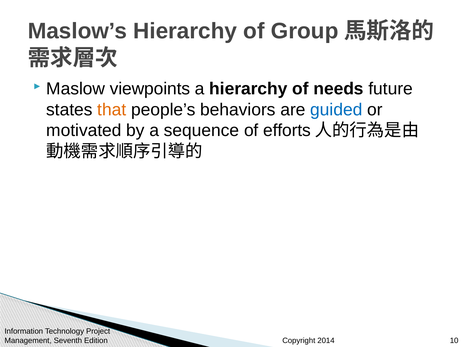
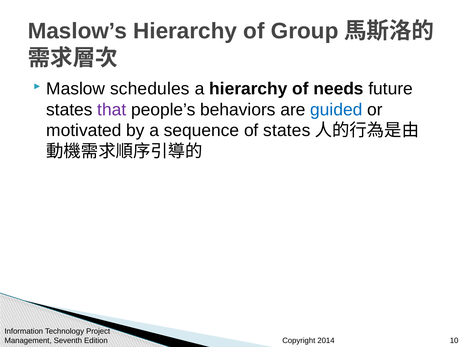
viewpoints: viewpoints -> schedules
that colour: orange -> purple
of efforts: efforts -> states
